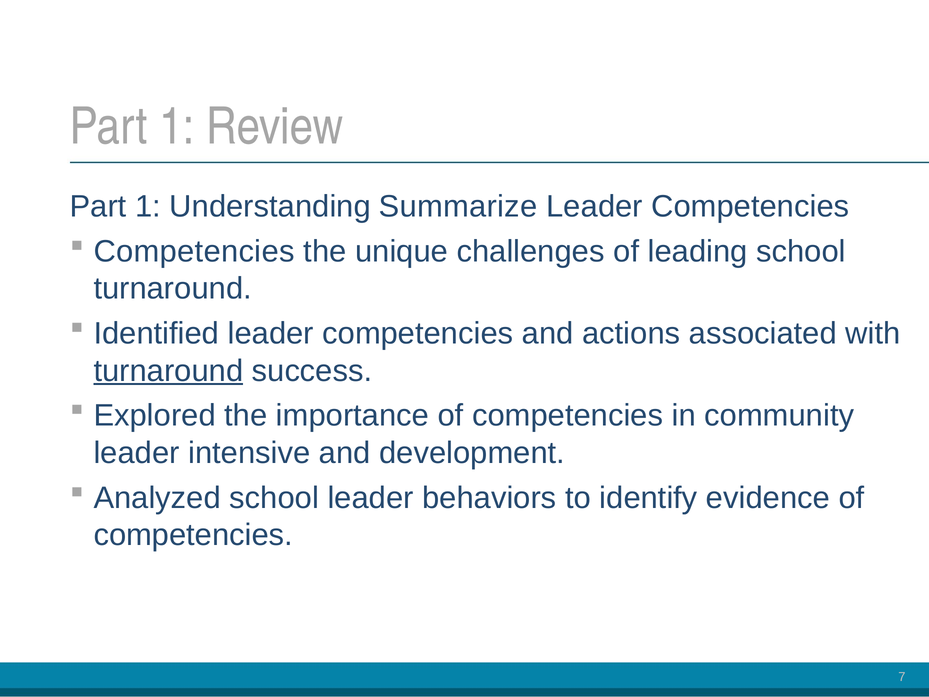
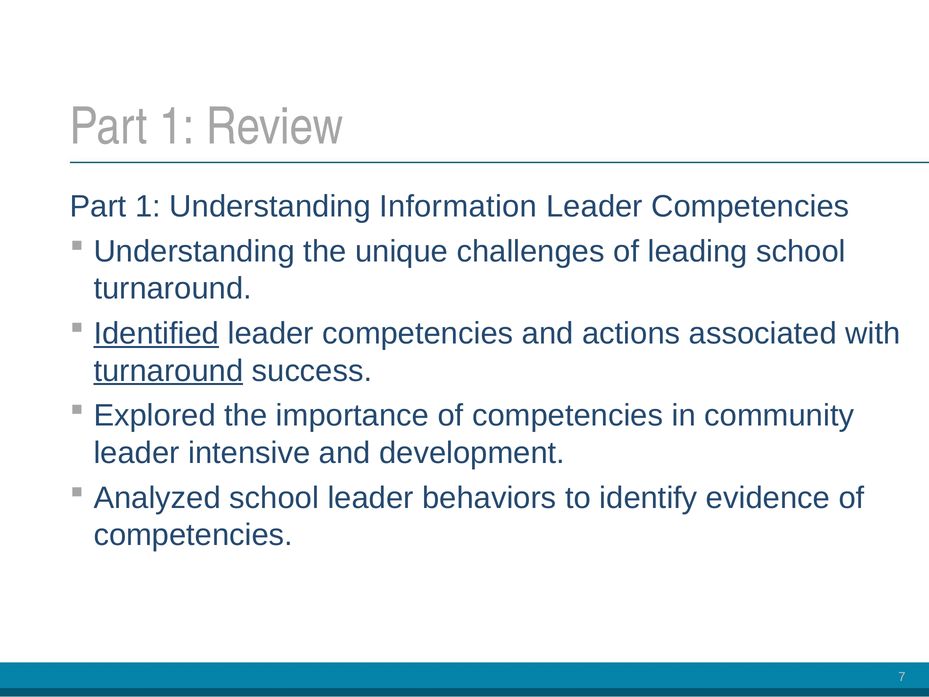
Summarize: Summarize -> Information
Competencies at (194, 251): Competencies -> Understanding
Identified underline: none -> present
